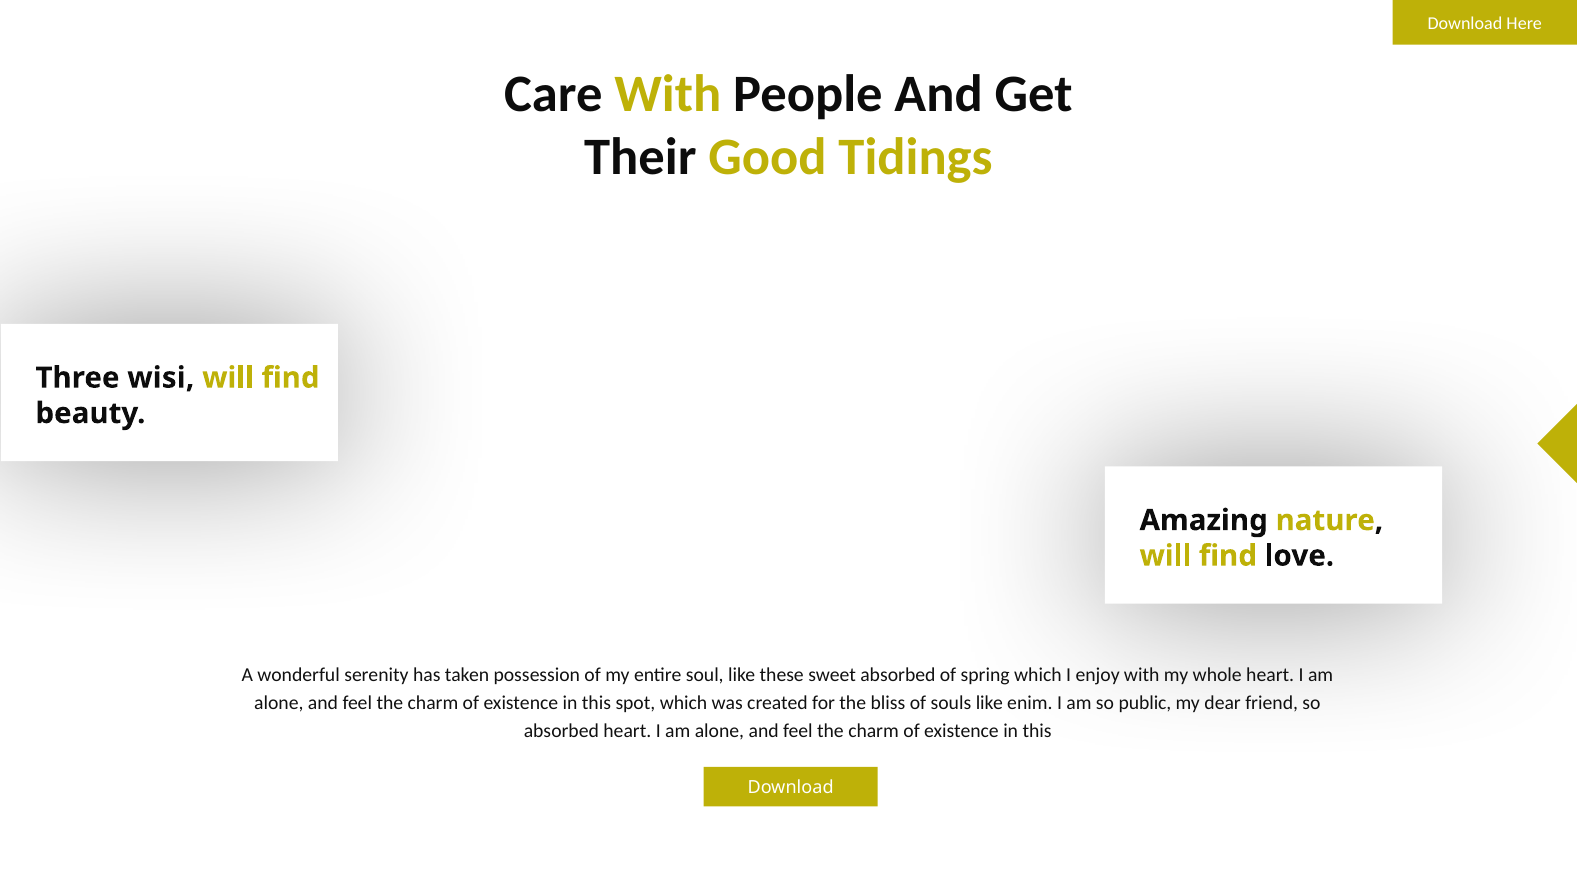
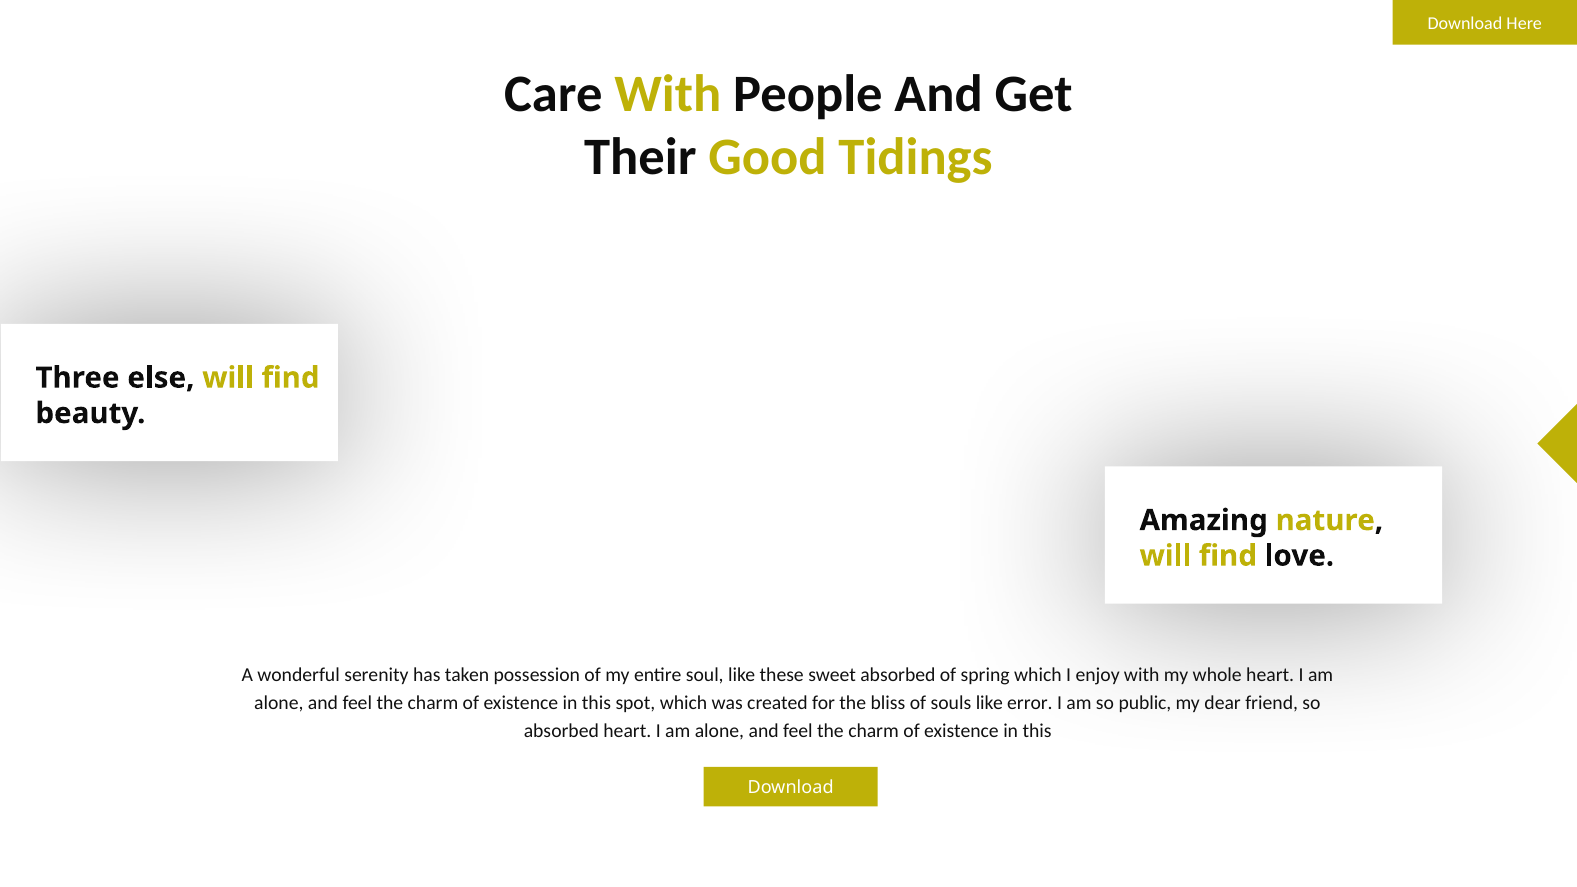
wisi: wisi -> else
enim: enim -> error
